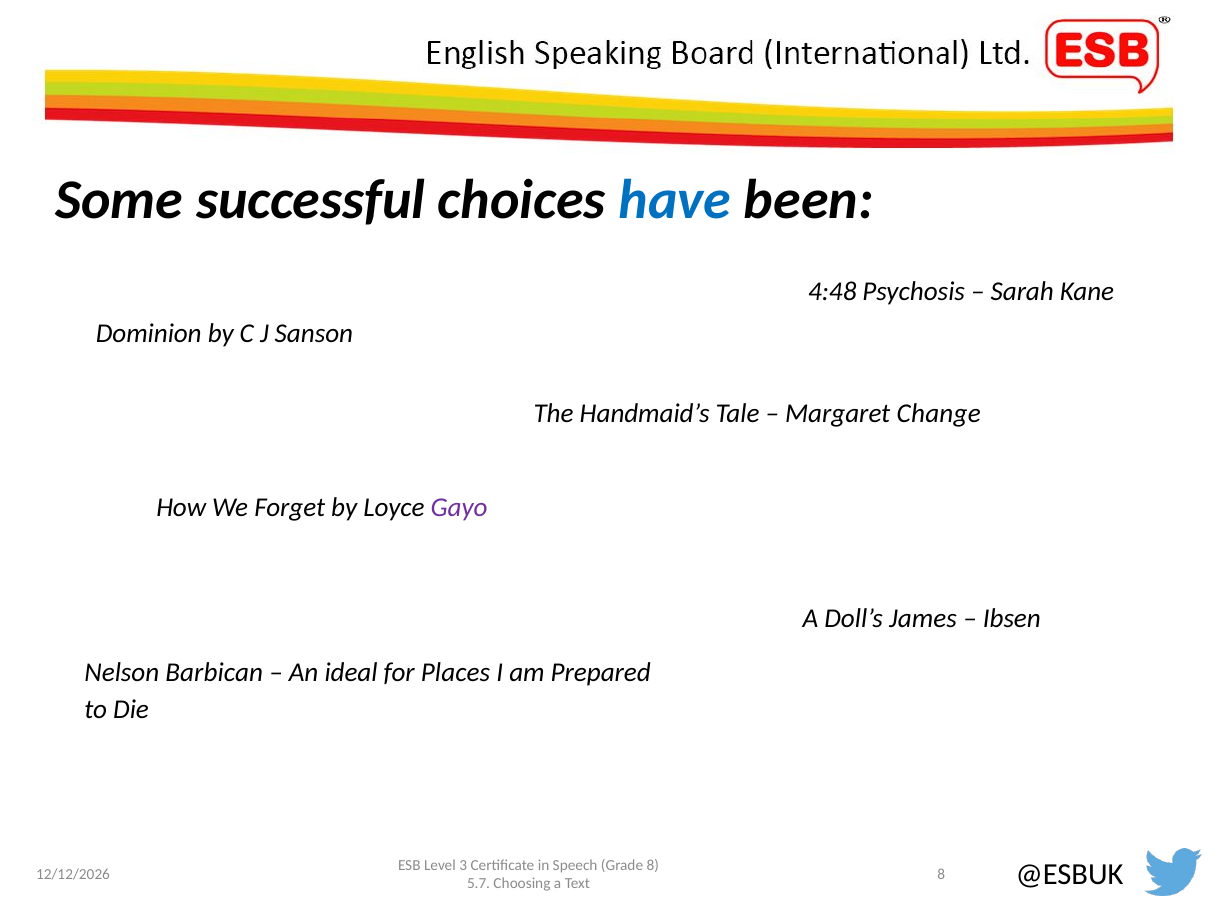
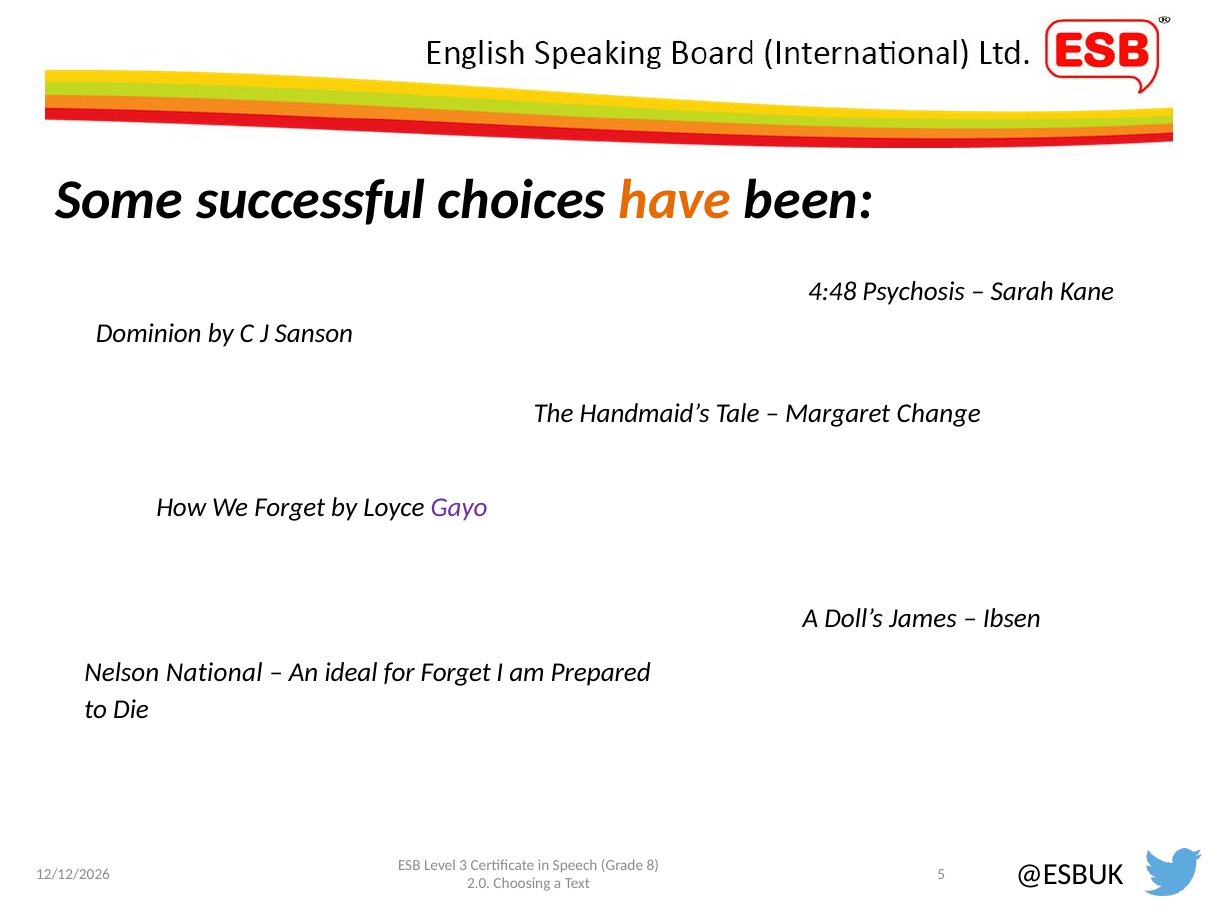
have colour: blue -> orange
Barbican: Barbican -> National
for Places: Places -> Forget
8 at (941, 875): 8 -> 5
5.7: 5.7 -> 2.0
